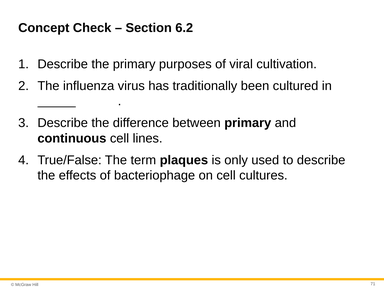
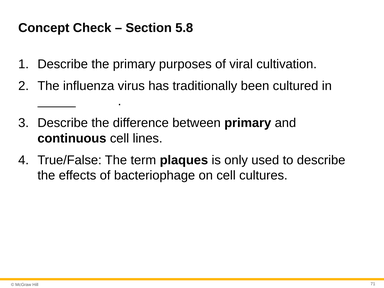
6.2: 6.2 -> 5.8
